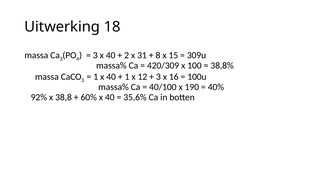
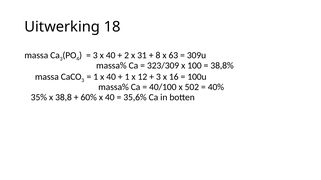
15: 15 -> 63
420/309: 420/309 -> 323/309
190: 190 -> 502
92%: 92% -> 35%
